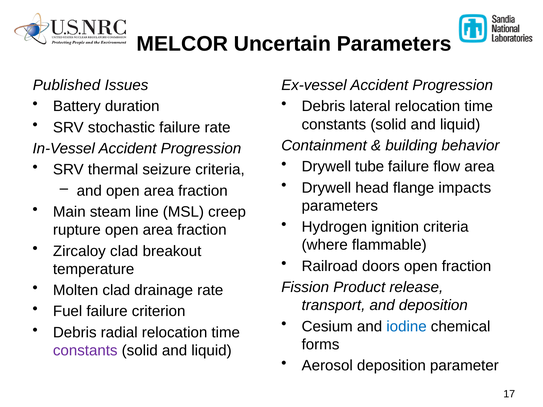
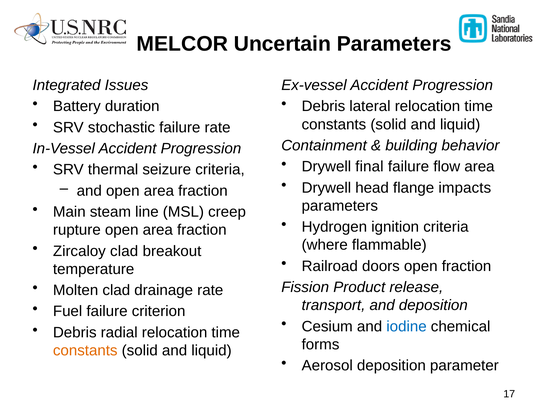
Published: Published -> Integrated
tube: tube -> final
constants at (85, 351) colour: purple -> orange
